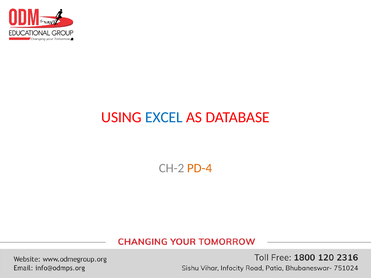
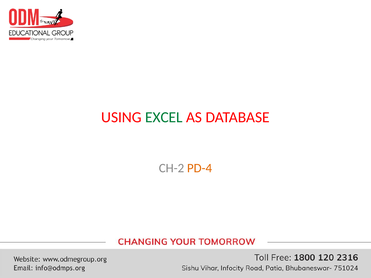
EXCEL colour: blue -> green
